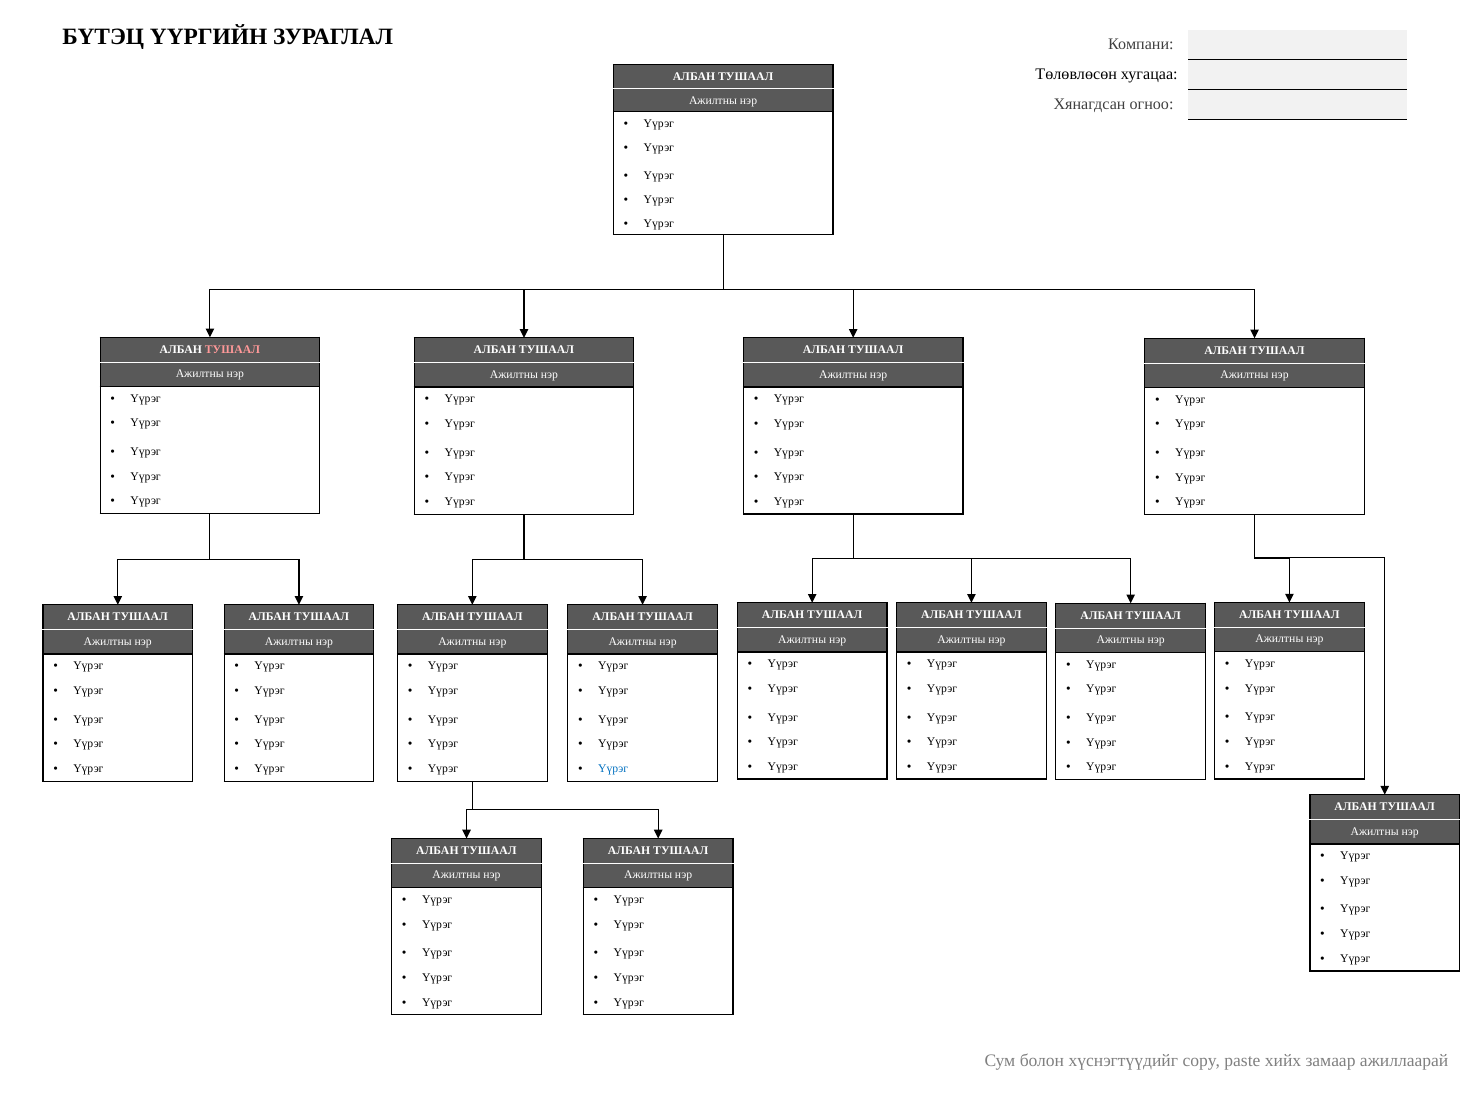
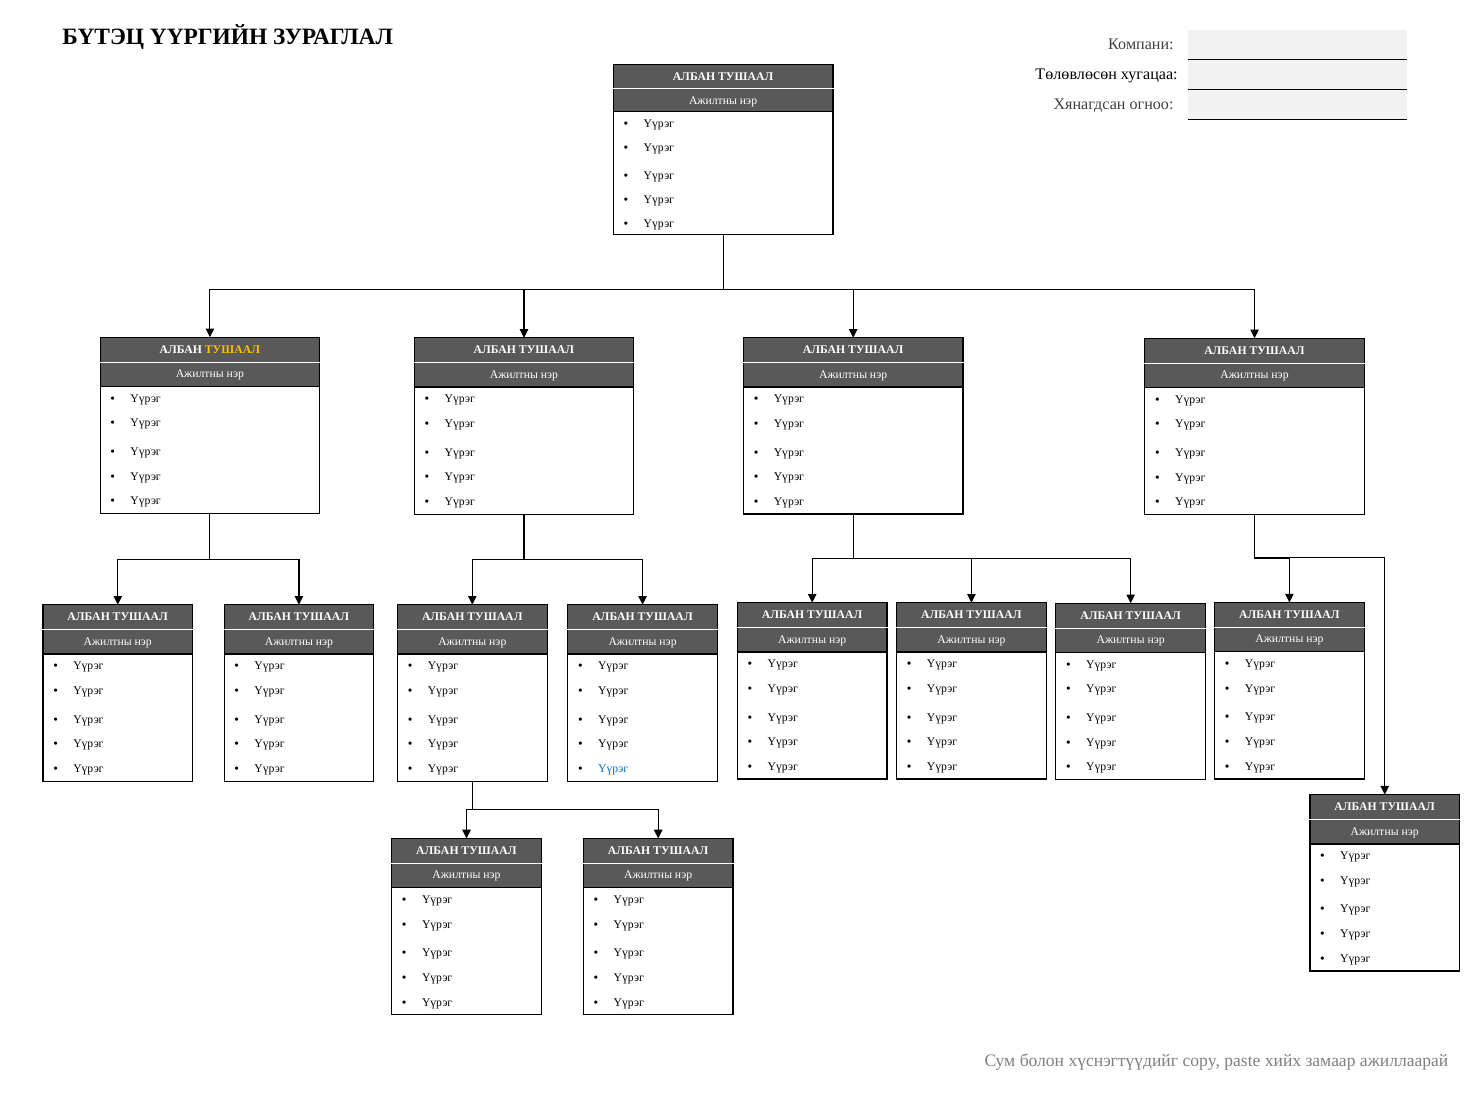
ТУШААЛ at (232, 349) colour: pink -> yellow
